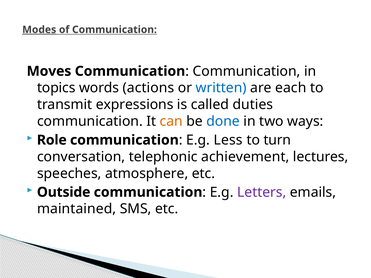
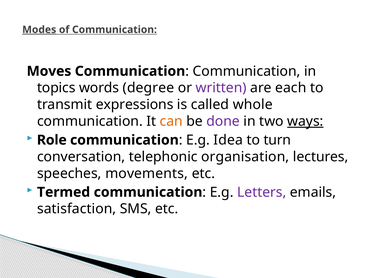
actions: actions -> degree
written colour: blue -> purple
duties: duties -> whole
done colour: blue -> purple
ways underline: none -> present
Less: Less -> Idea
achievement: achievement -> organisation
atmosphere: atmosphere -> movements
Outside: Outside -> Termed
maintained: maintained -> satisfaction
